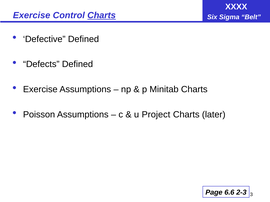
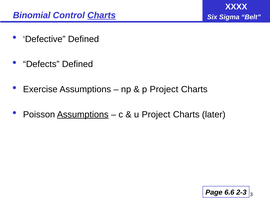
Exercise at (32, 15): Exercise -> Binomial
p Minitab: Minitab -> Project
Assumptions at (83, 115) underline: none -> present
